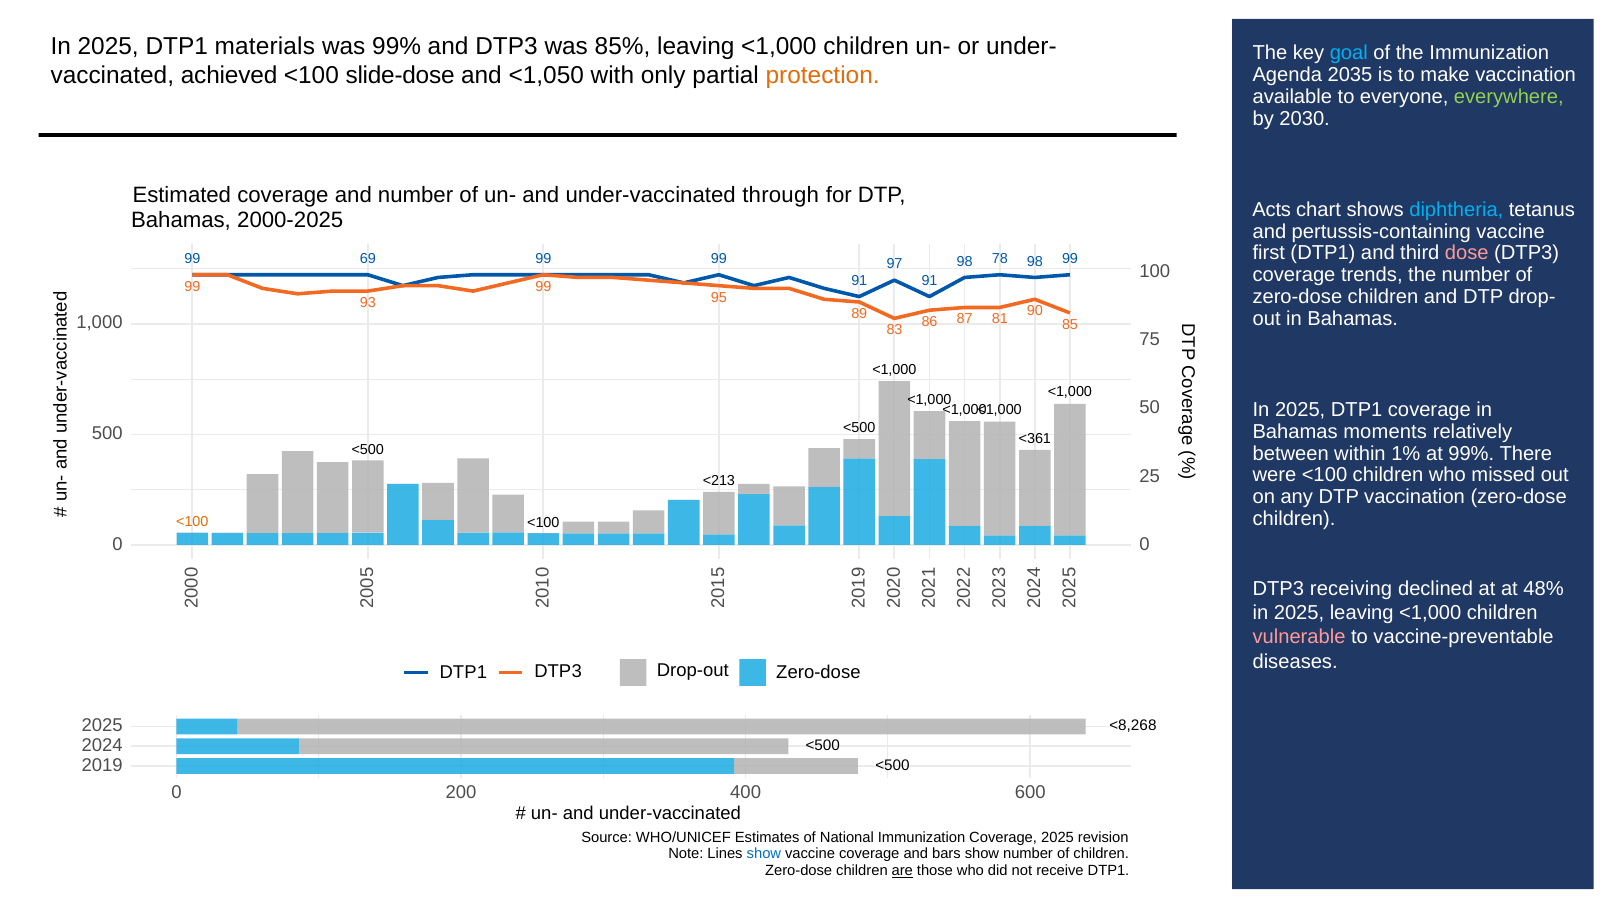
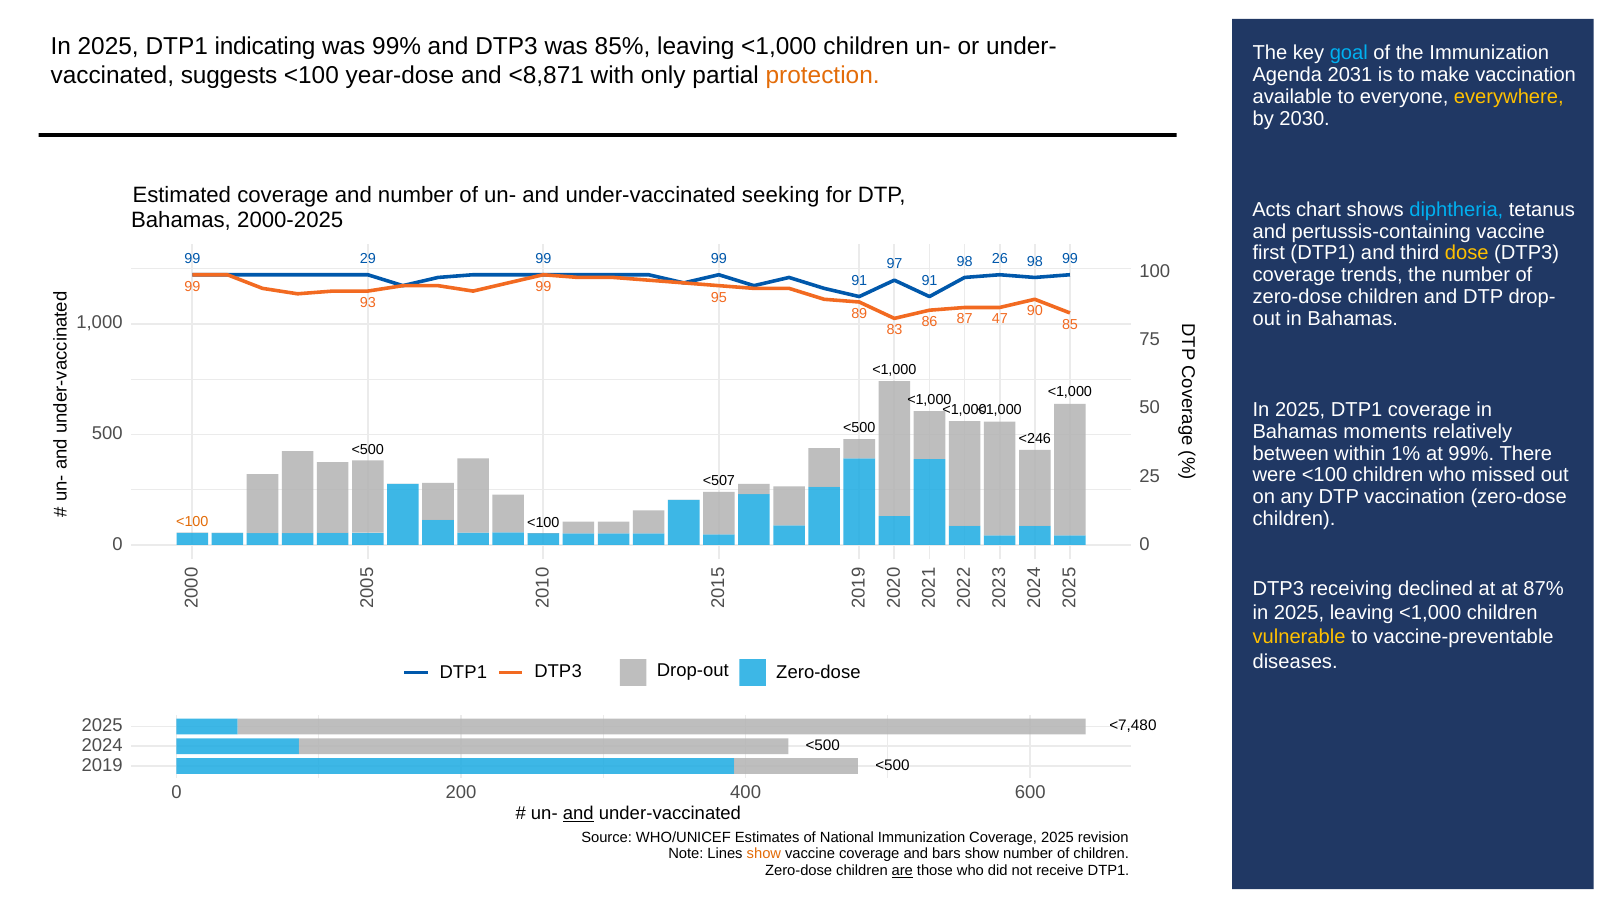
materials: materials -> indicating
achieved: achieved -> suggests
slide-dose: slide-dose -> year-dose
<1,050: <1,050 -> <8,871
2035: 2035 -> 2031
everywhere colour: light green -> yellow
through: through -> seeking
dose colour: pink -> yellow
69: 69 -> 29
78: 78 -> 26
81: 81 -> 47
<361: <361 -> <246
<213: <213 -> <507
48%: 48% -> 87%
vulnerable colour: pink -> yellow
<8,268: <8,268 -> <7,480
and at (578, 814) underline: none -> present
show at (764, 853) colour: blue -> orange
